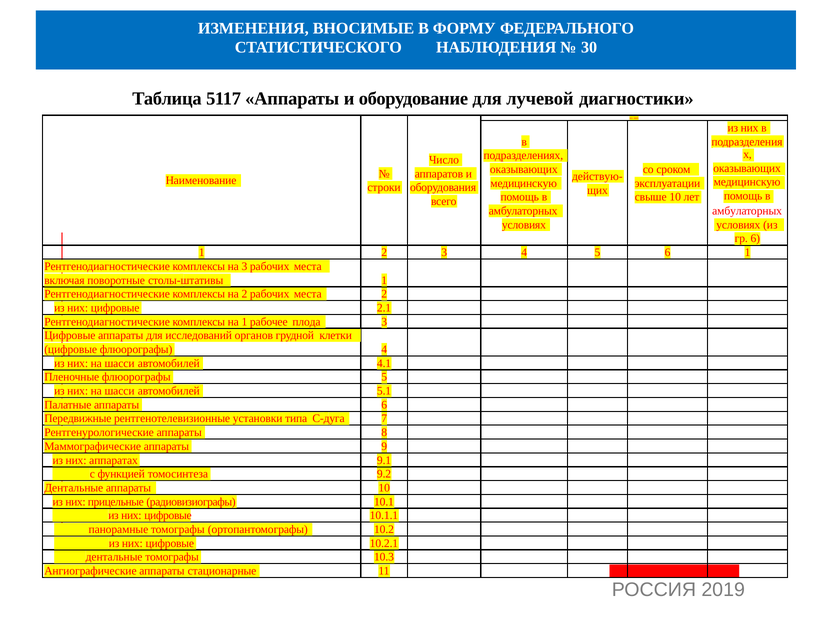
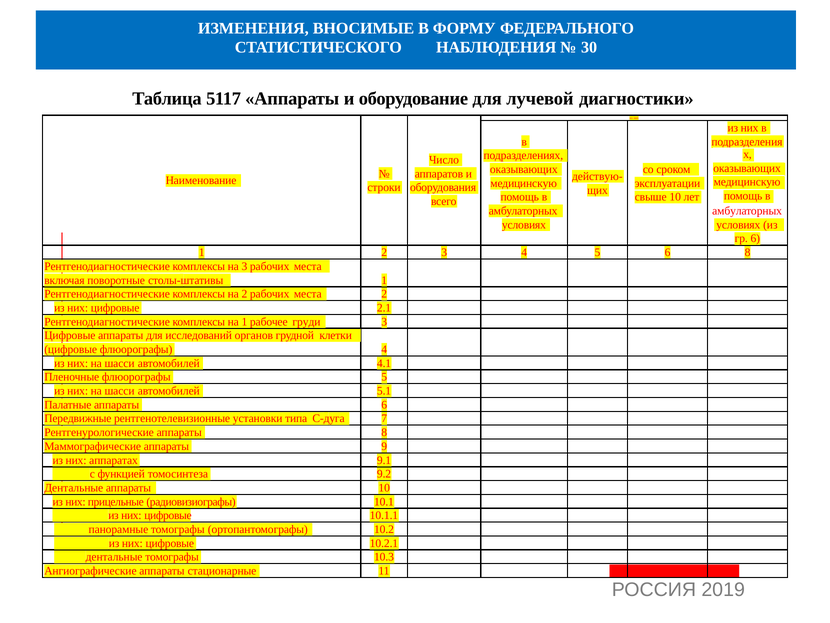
5 6 1: 1 -> 8
плода: плода -> груди
